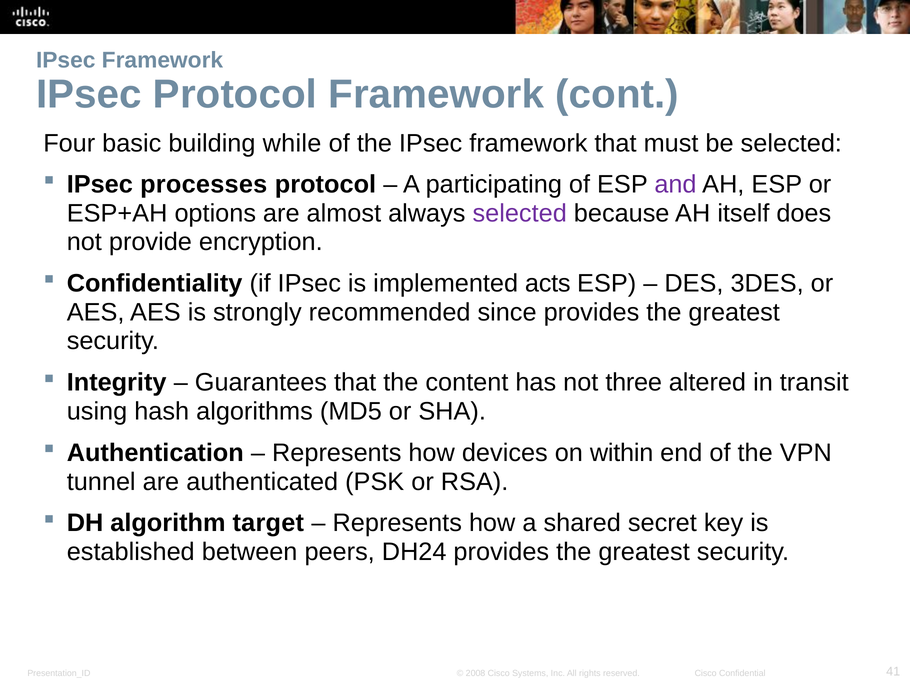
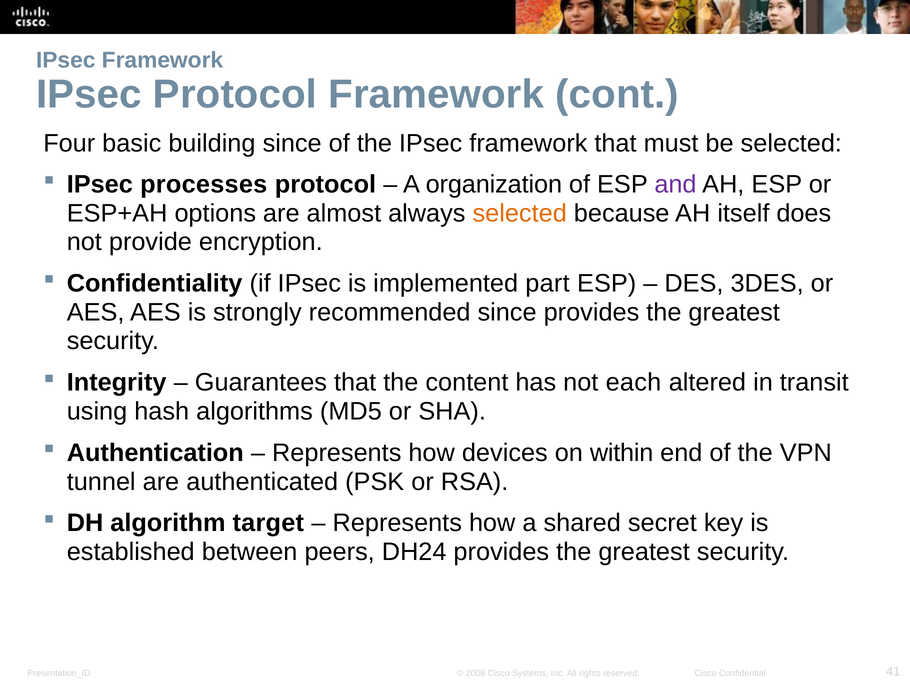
building while: while -> since
participating: participating -> organization
selected at (520, 213) colour: purple -> orange
acts: acts -> part
three: three -> each
